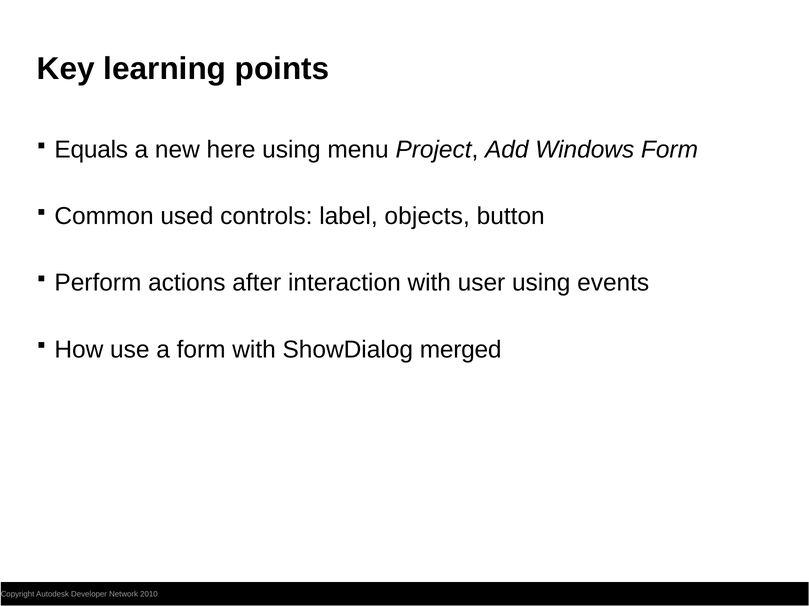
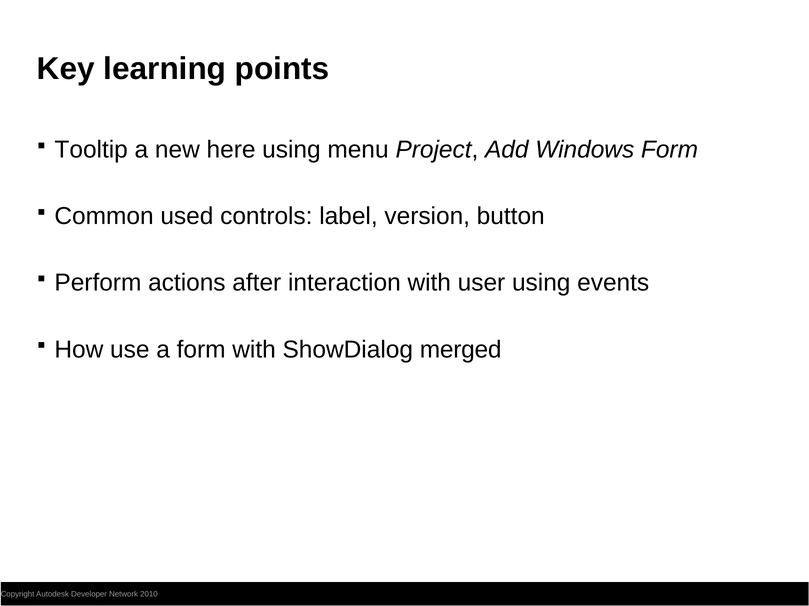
Equals: Equals -> Tooltip
objects: objects -> version
